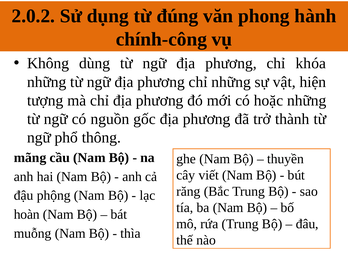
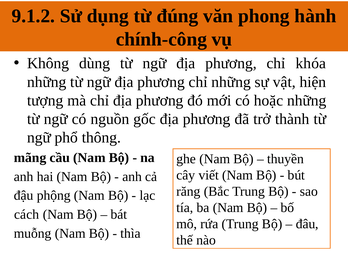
2.0.2: 2.0.2 -> 9.1.2
hoàn: hoàn -> cách
